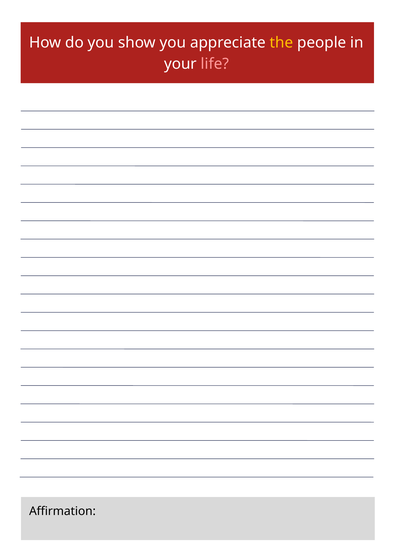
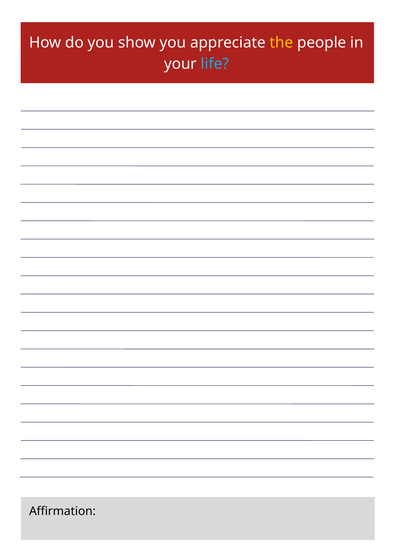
life colour: pink -> light blue
